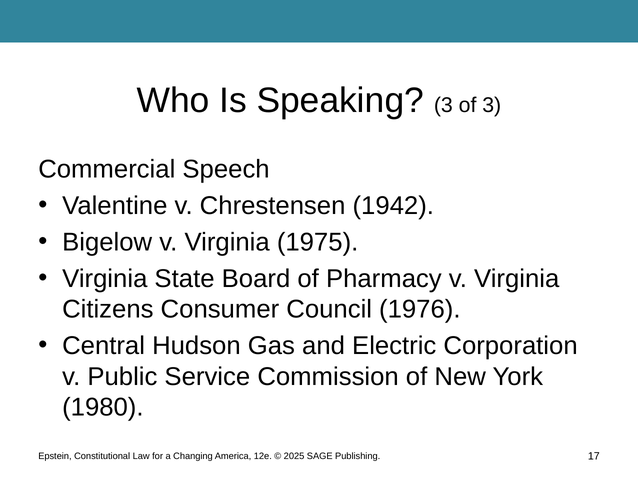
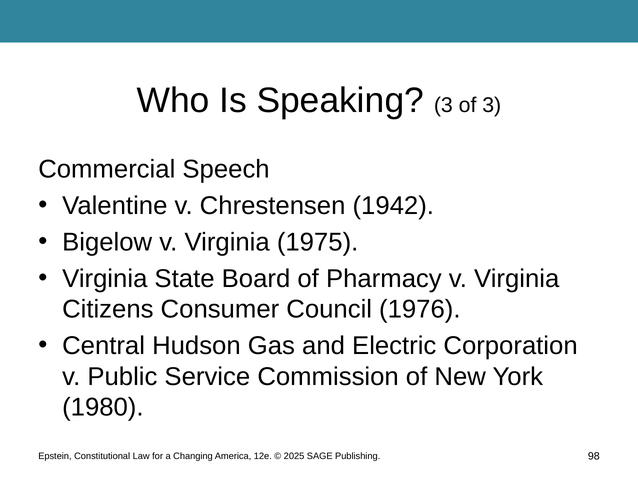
17: 17 -> 98
